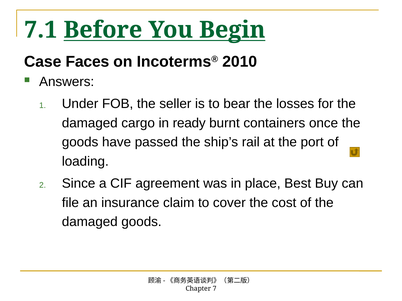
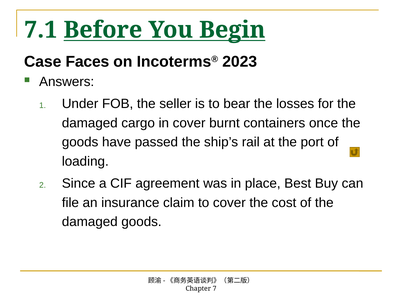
2010: 2010 -> 2023
in ready: ready -> cover
